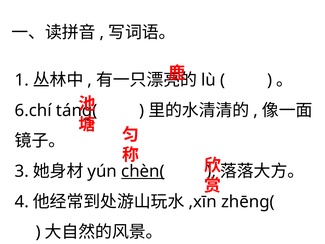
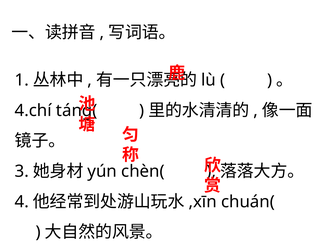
6.chí: 6.chí -> 4.chí
chèn( underline: present -> none
zhēng(: zhēng( -> chuán(
